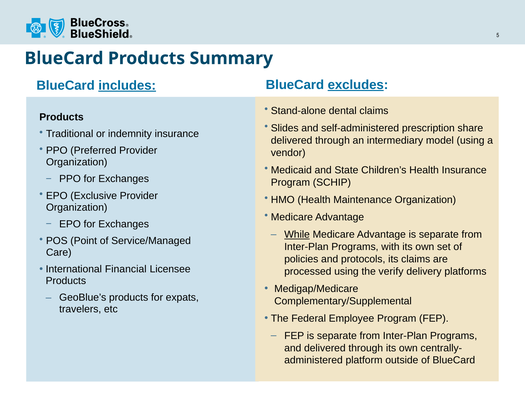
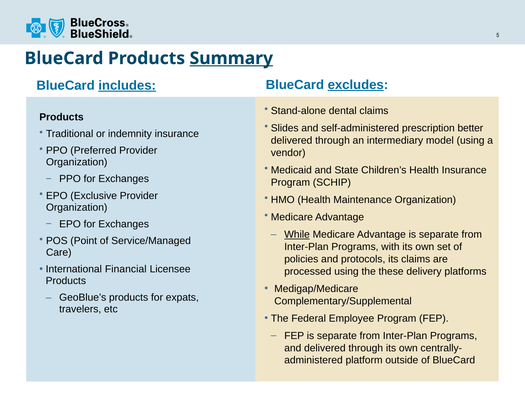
Summary underline: none -> present
share: share -> better
verify: verify -> these
